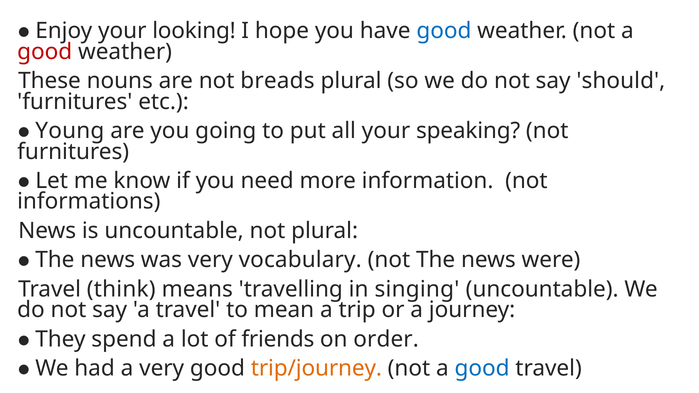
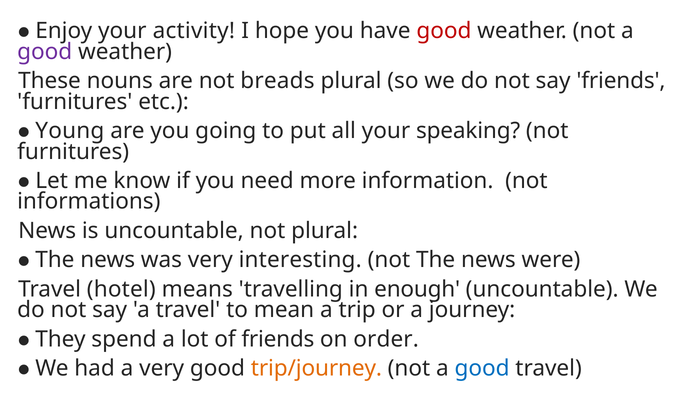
looking: looking -> activity
good at (444, 31) colour: blue -> red
good at (45, 52) colour: red -> purple
say should: should -> friends
vocabulary: vocabulary -> interesting
think: think -> hotel
singing: singing -> enough
